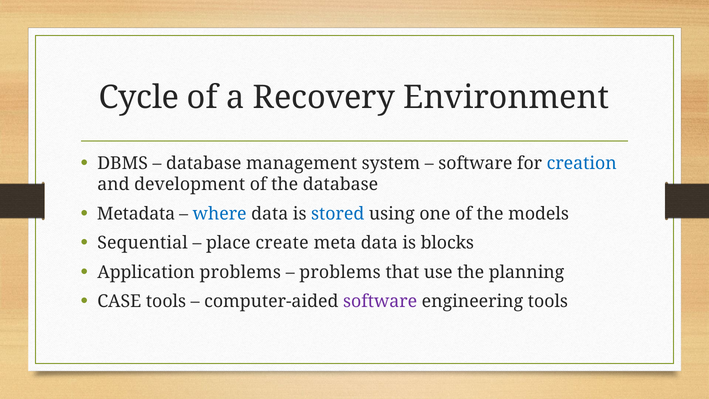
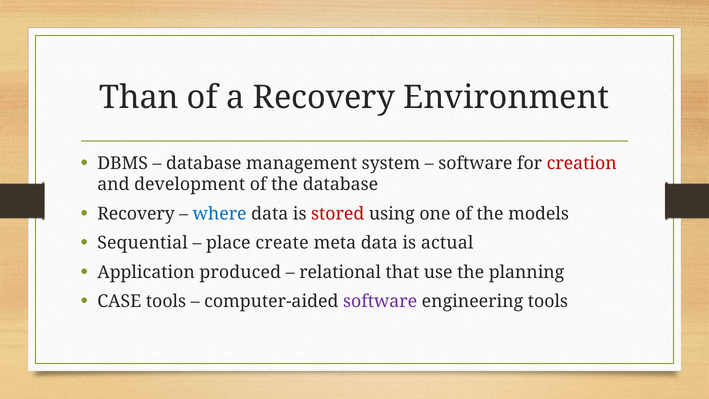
Cycle: Cycle -> Than
creation colour: blue -> red
Metadata at (136, 214): Metadata -> Recovery
stored colour: blue -> red
blocks: blocks -> actual
Application problems: problems -> produced
problems at (340, 272): problems -> relational
